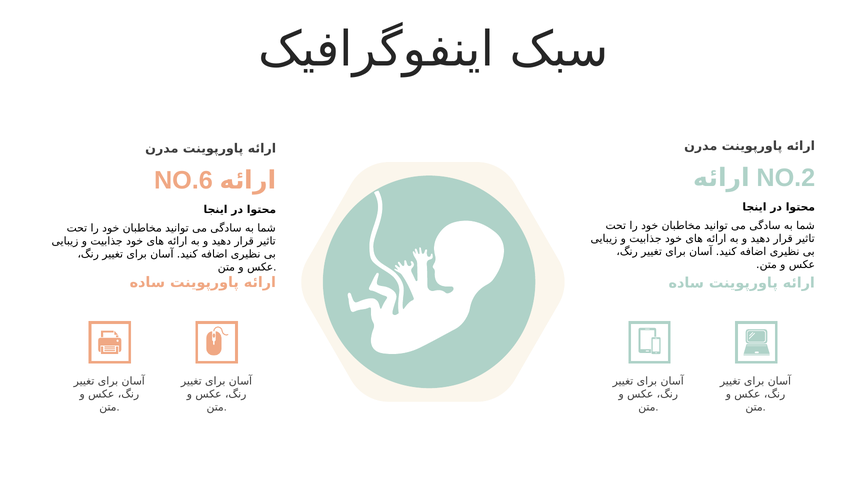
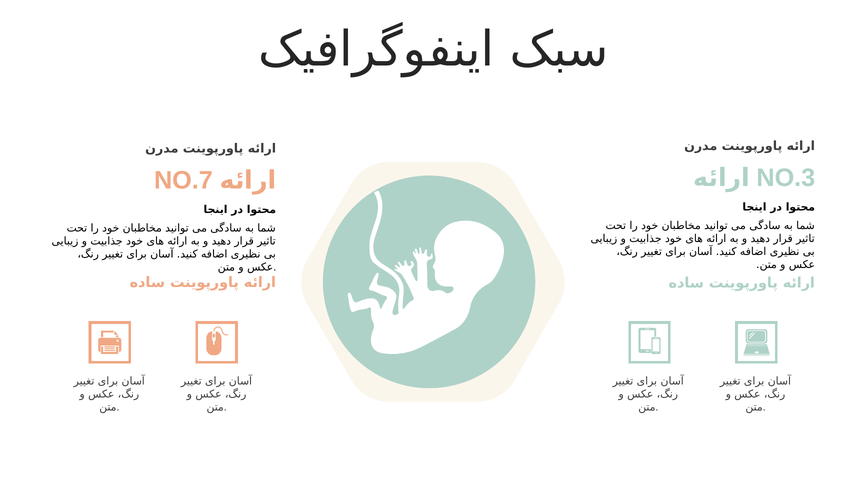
NO.2: NO.2 -> NO.3
NO.6: NO.6 -> NO.7
